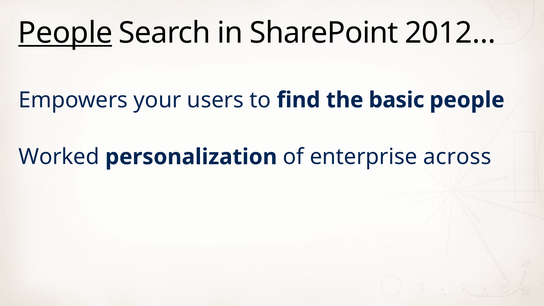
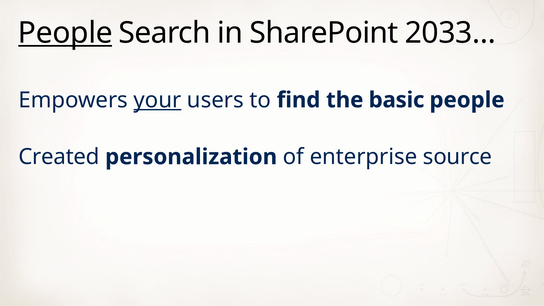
2012…: 2012… -> 2033…
your underline: none -> present
Worked: Worked -> Created
across: across -> source
